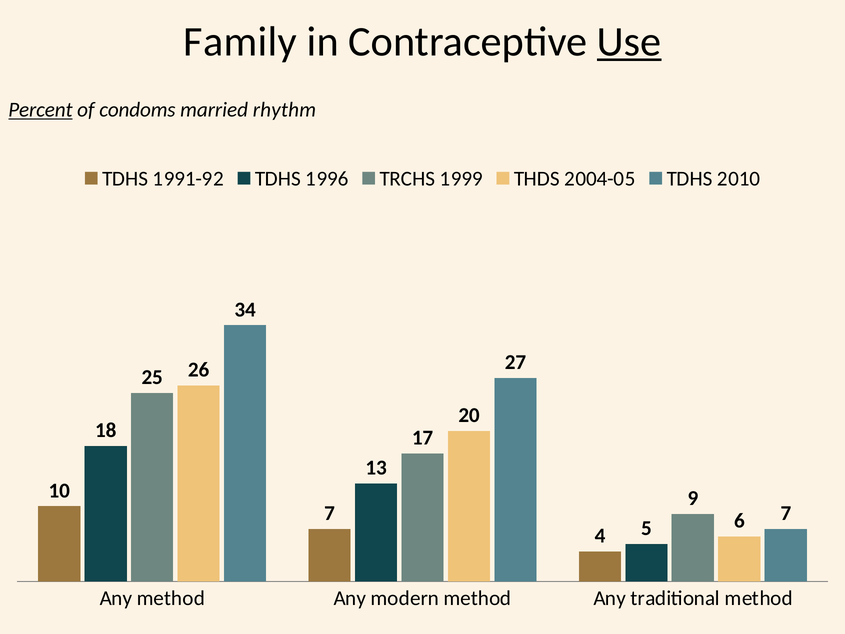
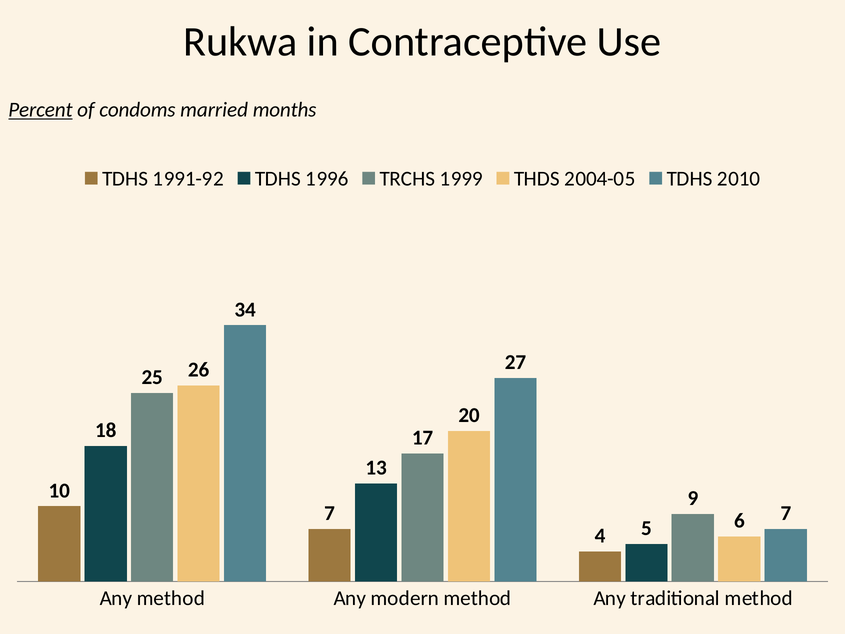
Family: Family -> Rukwa
Use underline: present -> none
rhythm: rhythm -> months
